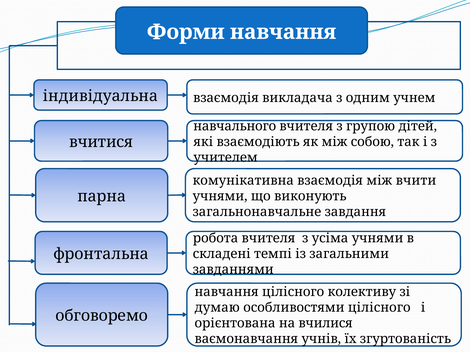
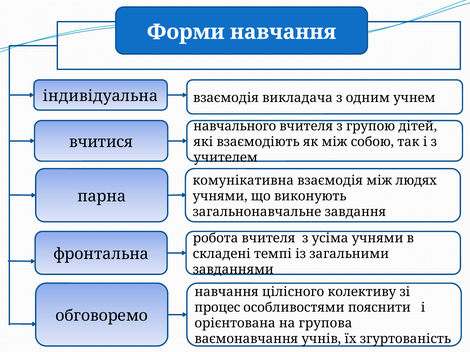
вчити: вчити -> людях
думаю: думаю -> процес
особливостями цілісного: цілісного -> пояснити
вчилися: вчилися -> групова
